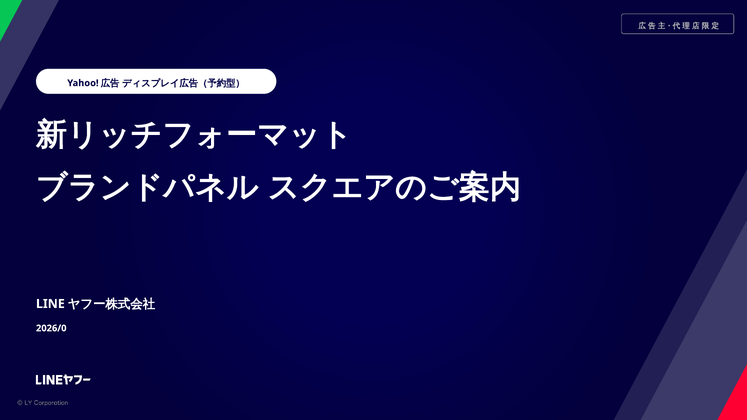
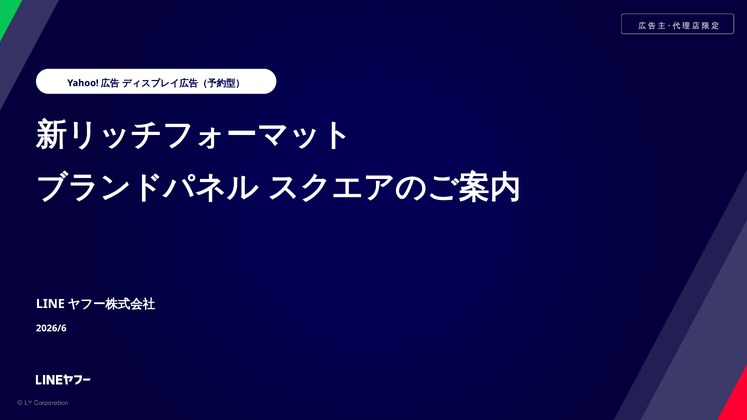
2026/0: 2026/0 -> 2026/6
